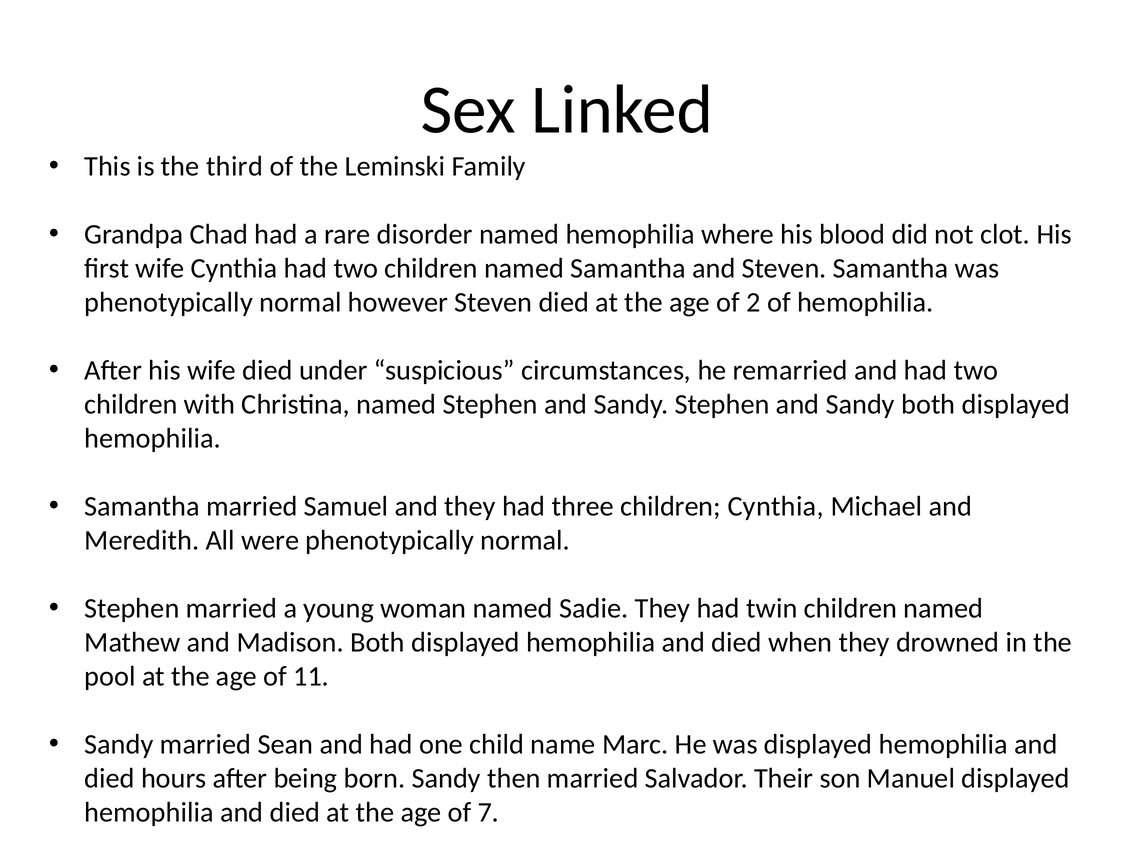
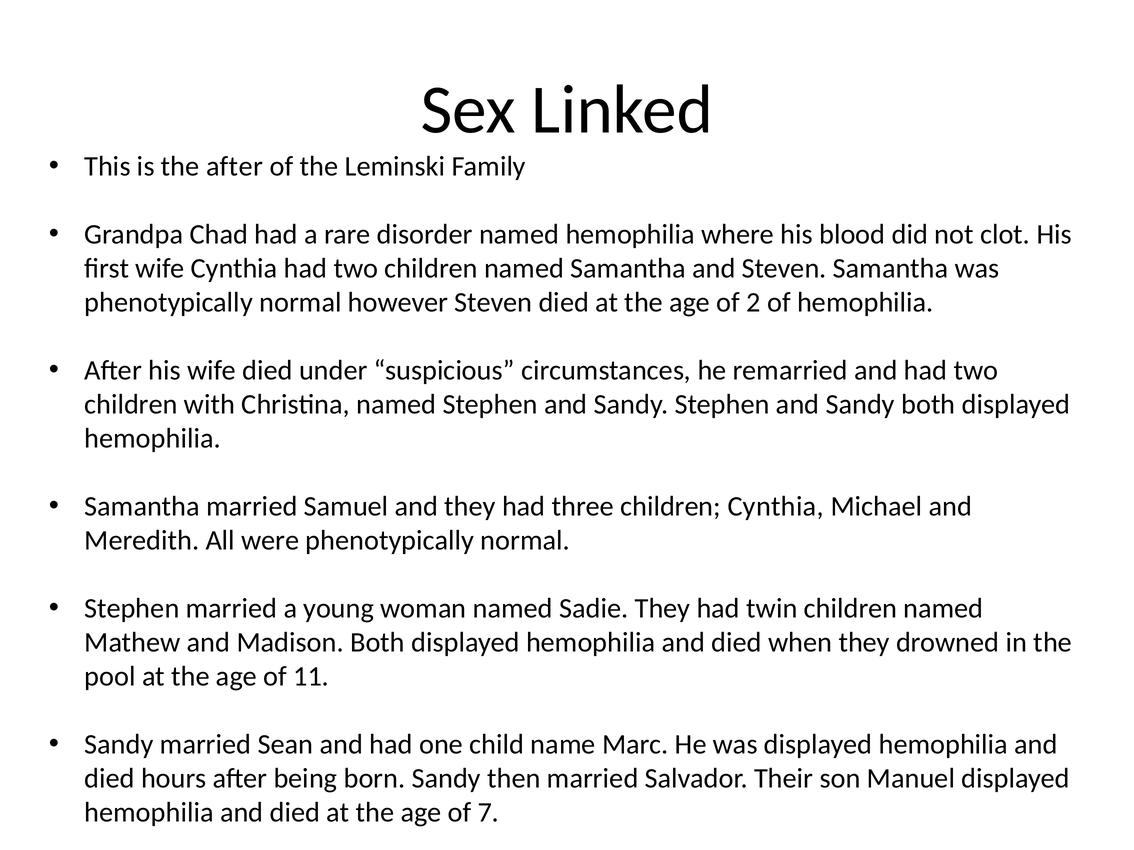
the third: third -> after
